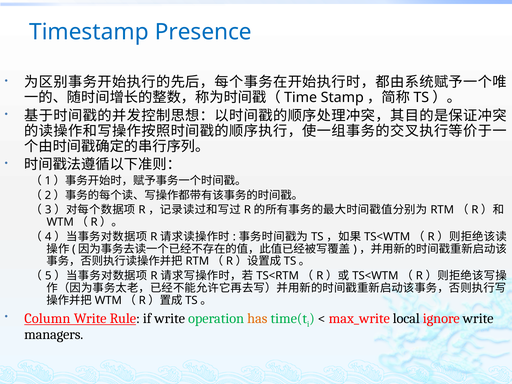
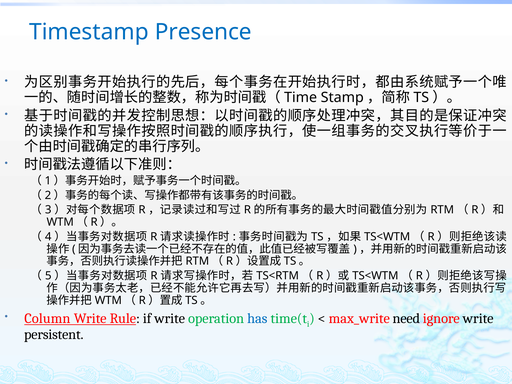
has colour: orange -> blue
local: local -> need
managers: managers -> persistent
